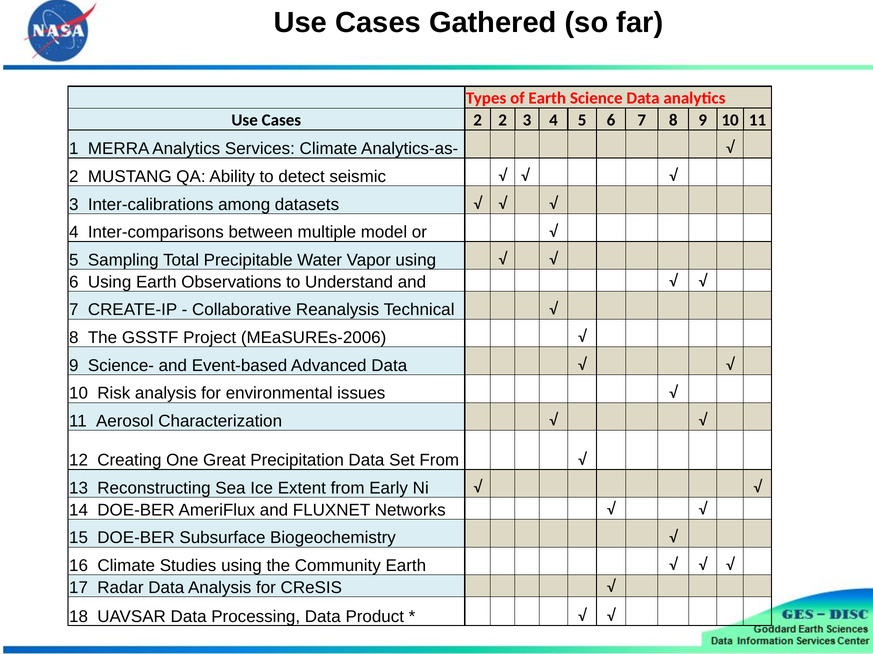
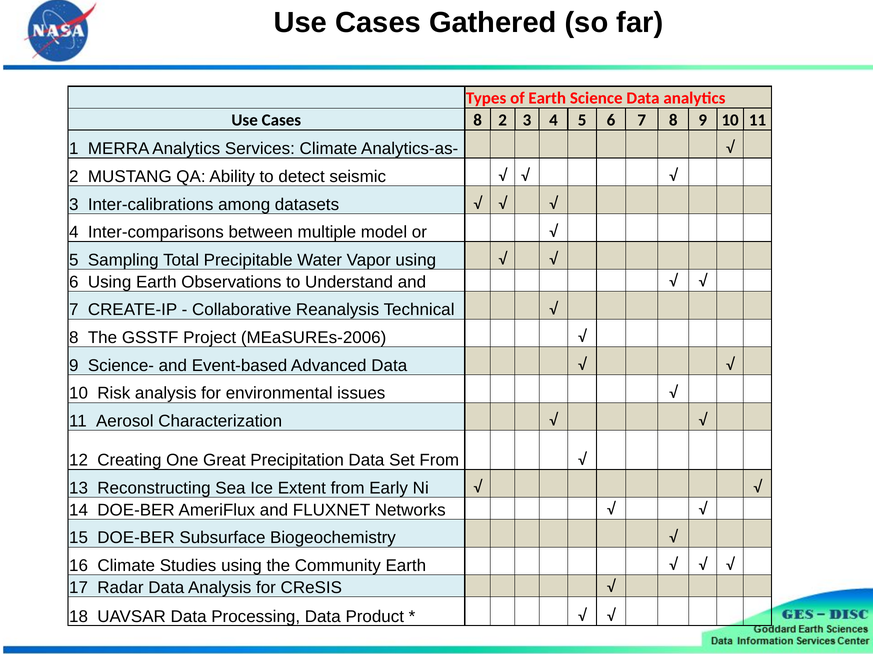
Cases 2: 2 -> 8
